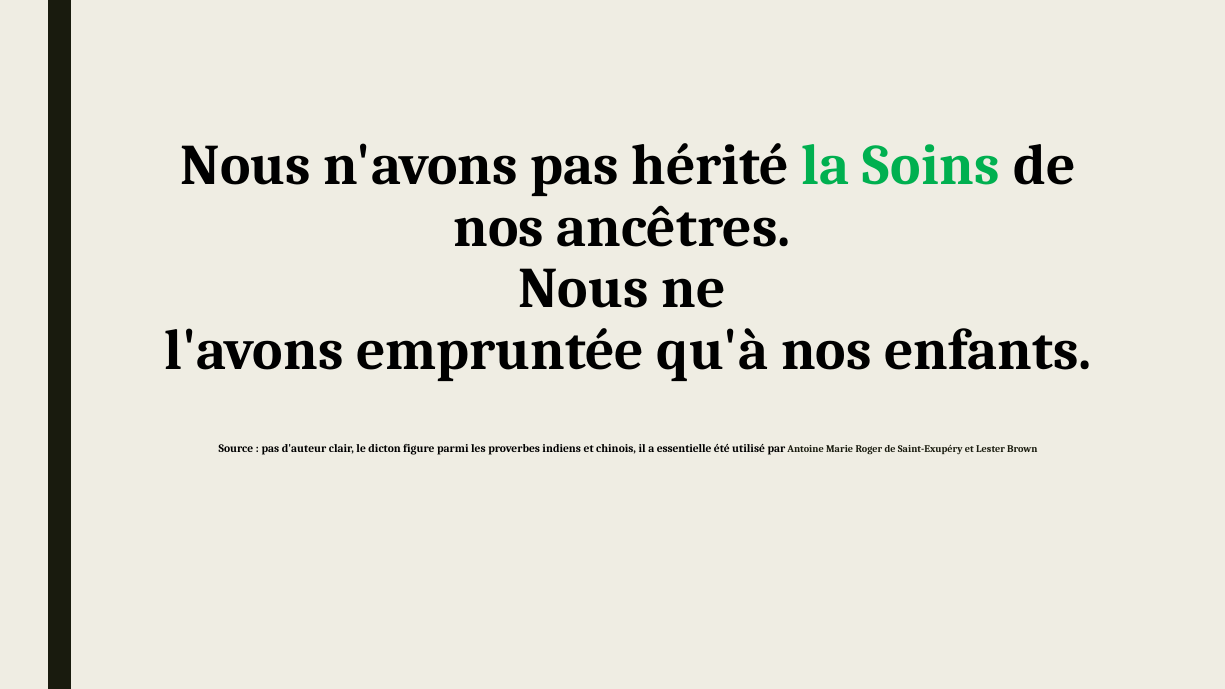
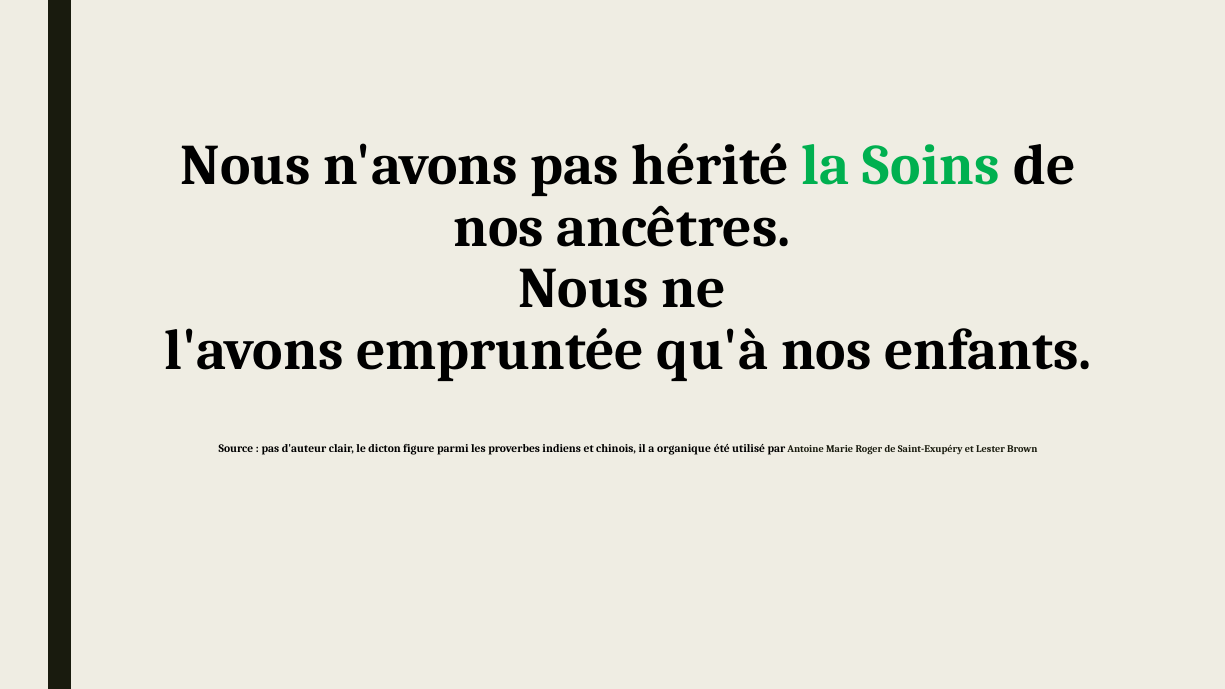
essentielle: essentielle -> organique
